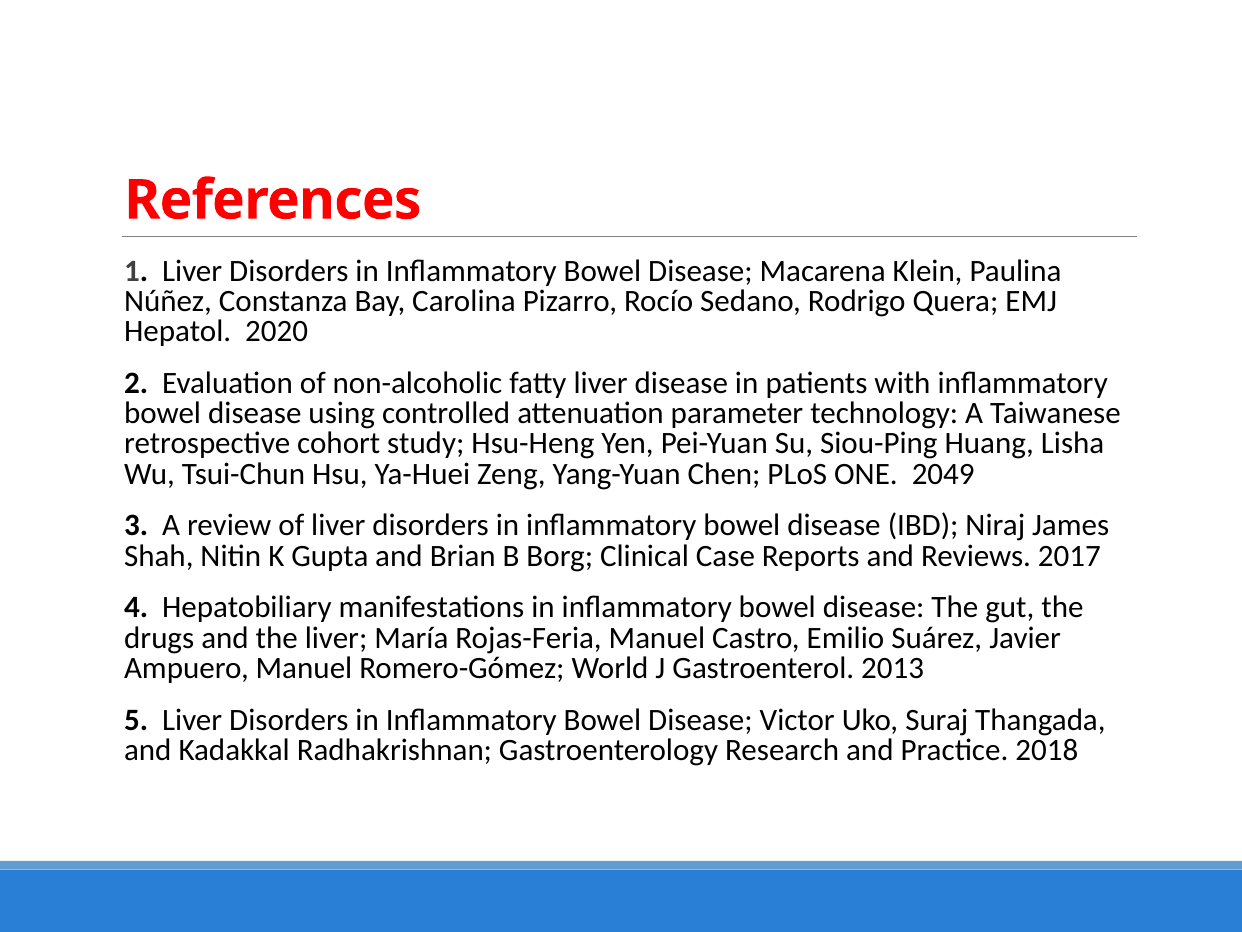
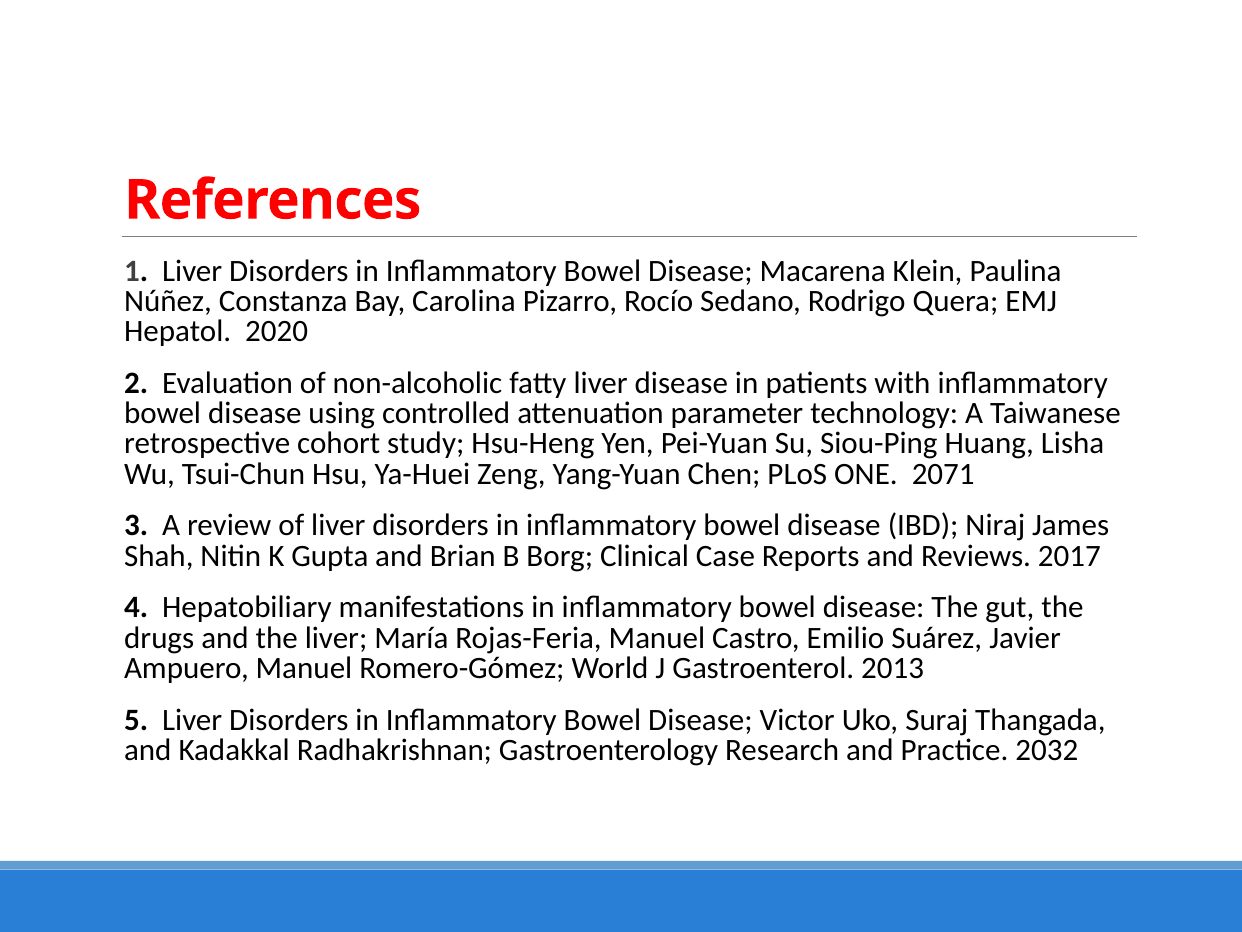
2049: 2049 -> 2071
2018: 2018 -> 2032
